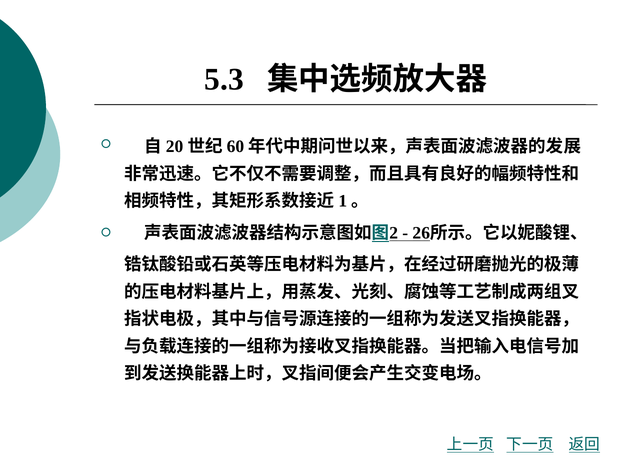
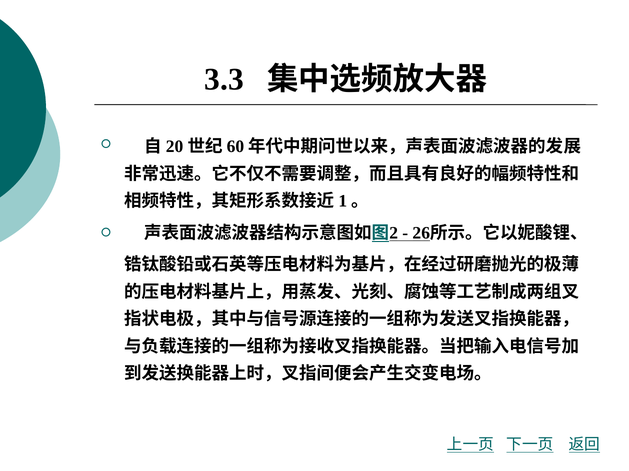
5.3: 5.3 -> 3.3
